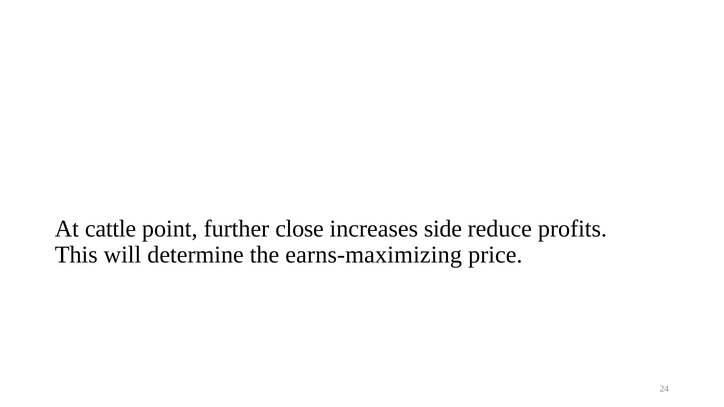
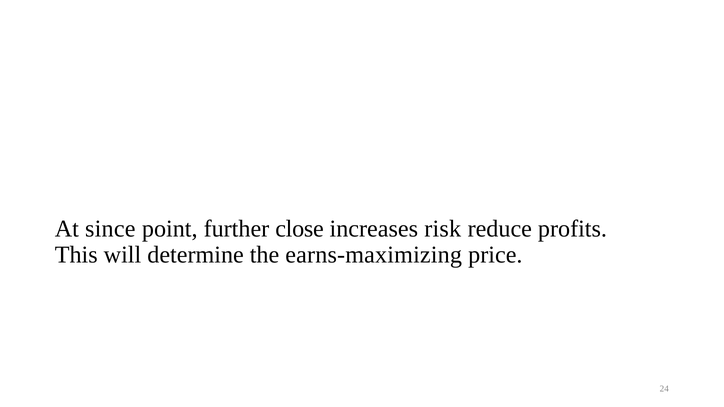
cattle: cattle -> since
side: side -> risk
